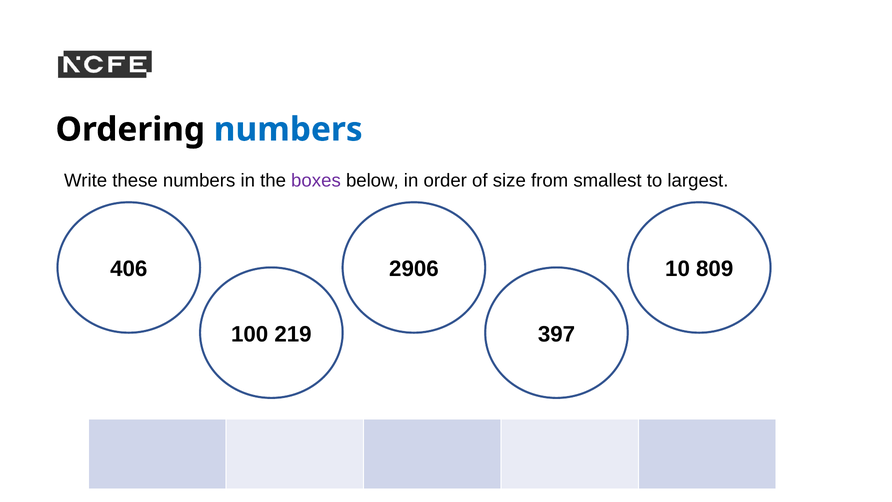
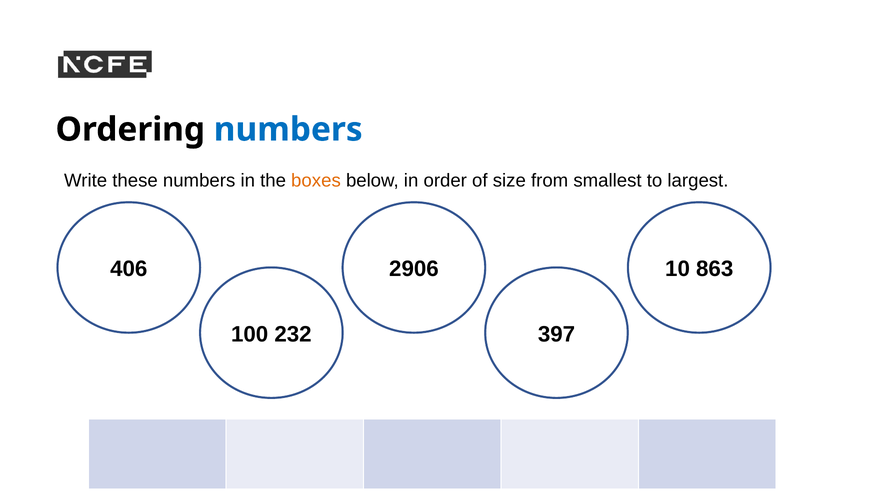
boxes colour: purple -> orange
809: 809 -> 863
219: 219 -> 232
